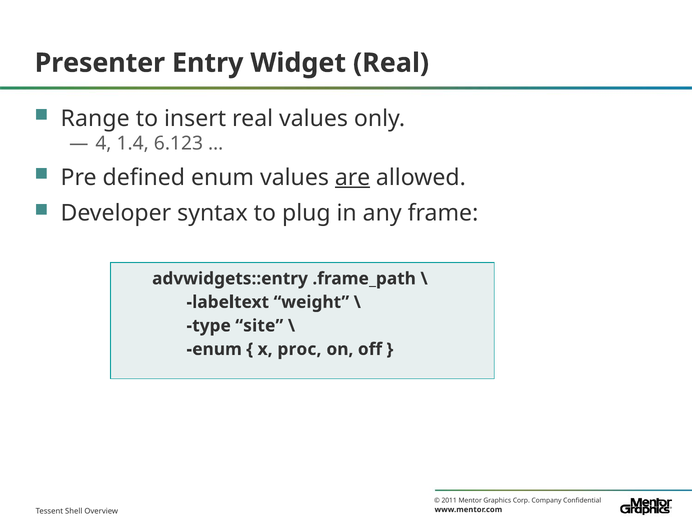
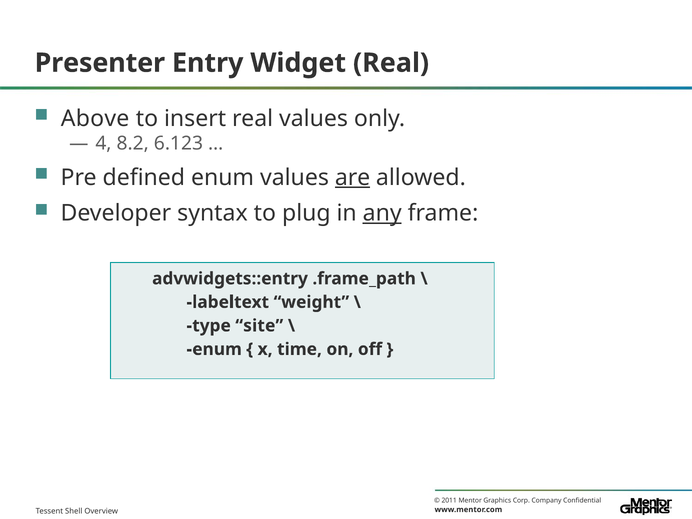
Range: Range -> Above
1.4: 1.4 -> 8.2
any underline: none -> present
proc: proc -> time
